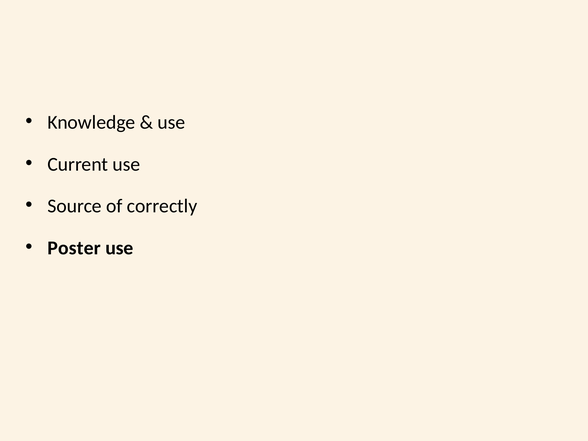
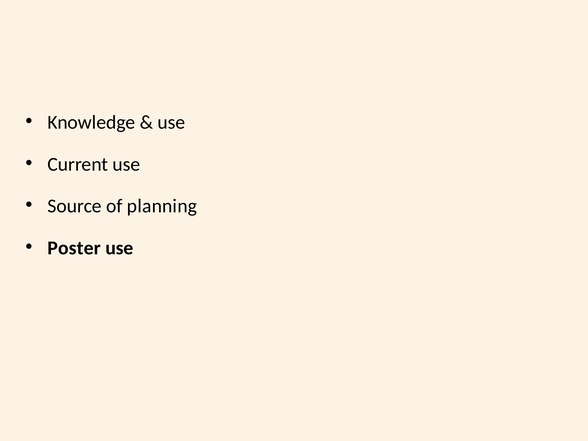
correctly: correctly -> planning
